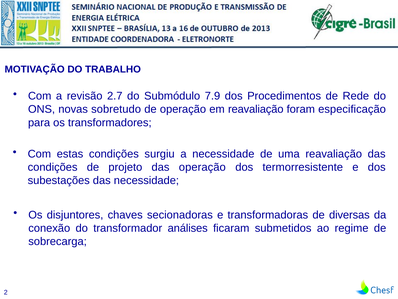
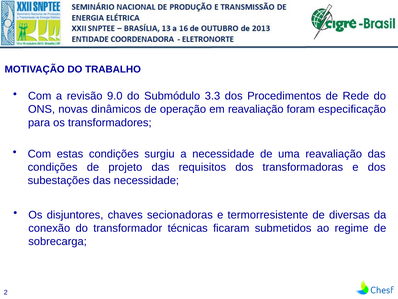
2.7: 2.7 -> 9.0
7.9: 7.9 -> 3.3
sobretudo: sobretudo -> dinâmicos
das operação: operação -> requisitos
termorresistente: termorresistente -> transformadoras
transformadoras: transformadoras -> termorresistente
análises: análises -> técnicas
